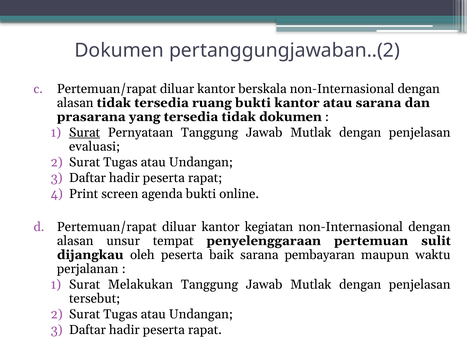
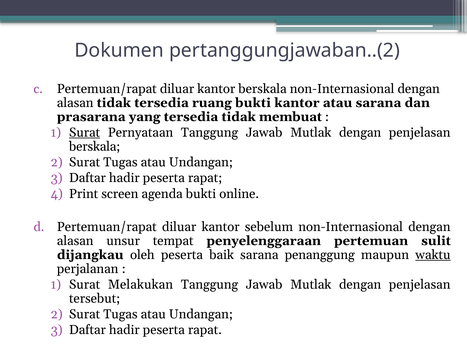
tidak dokumen: dokumen -> membuat
evaluasi at (95, 147): evaluasi -> berskala
kegiatan: kegiatan -> sebelum
pembayaran: pembayaran -> penanggung
waktu underline: none -> present
